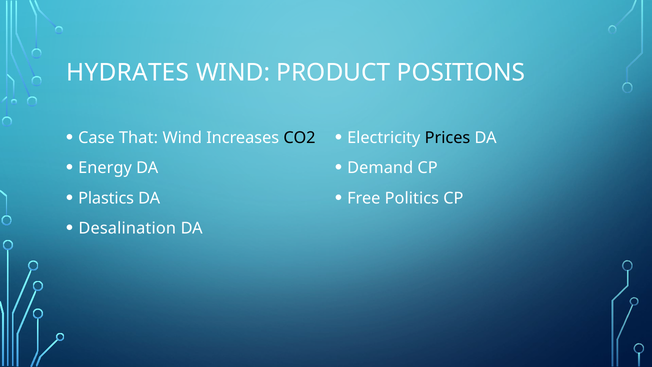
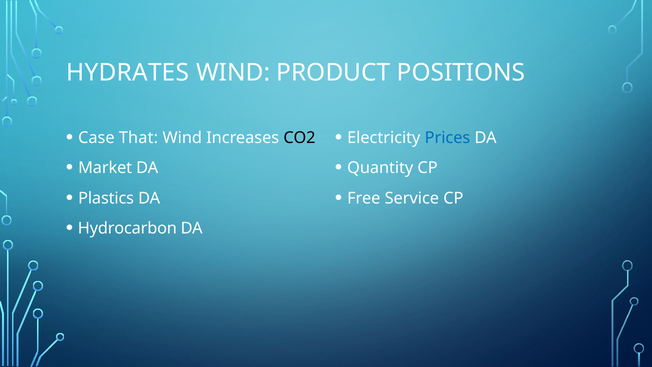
Prices colour: black -> blue
Energy: Energy -> Market
Demand: Demand -> Quantity
Politics: Politics -> Service
Desalination: Desalination -> Hydrocarbon
